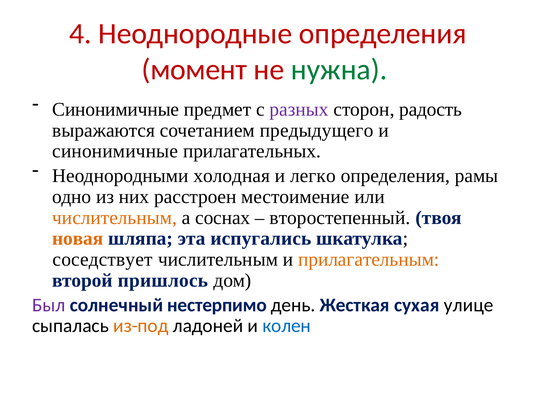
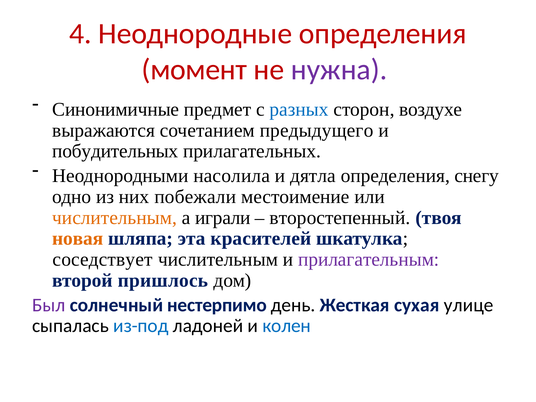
нужна colour: green -> purple
разных colour: purple -> blue
радость: радость -> воздухе
синонимичные at (115, 151): синонимичные -> побудительных
холодная: холодная -> насолила
легко: легко -> дятла
рамы: рамы -> снегу
расстроен: расстроен -> побежали
соснах: соснах -> играли
испугались: испугались -> красителей
прилагательным colour: orange -> purple
из-под colour: orange -> blue
